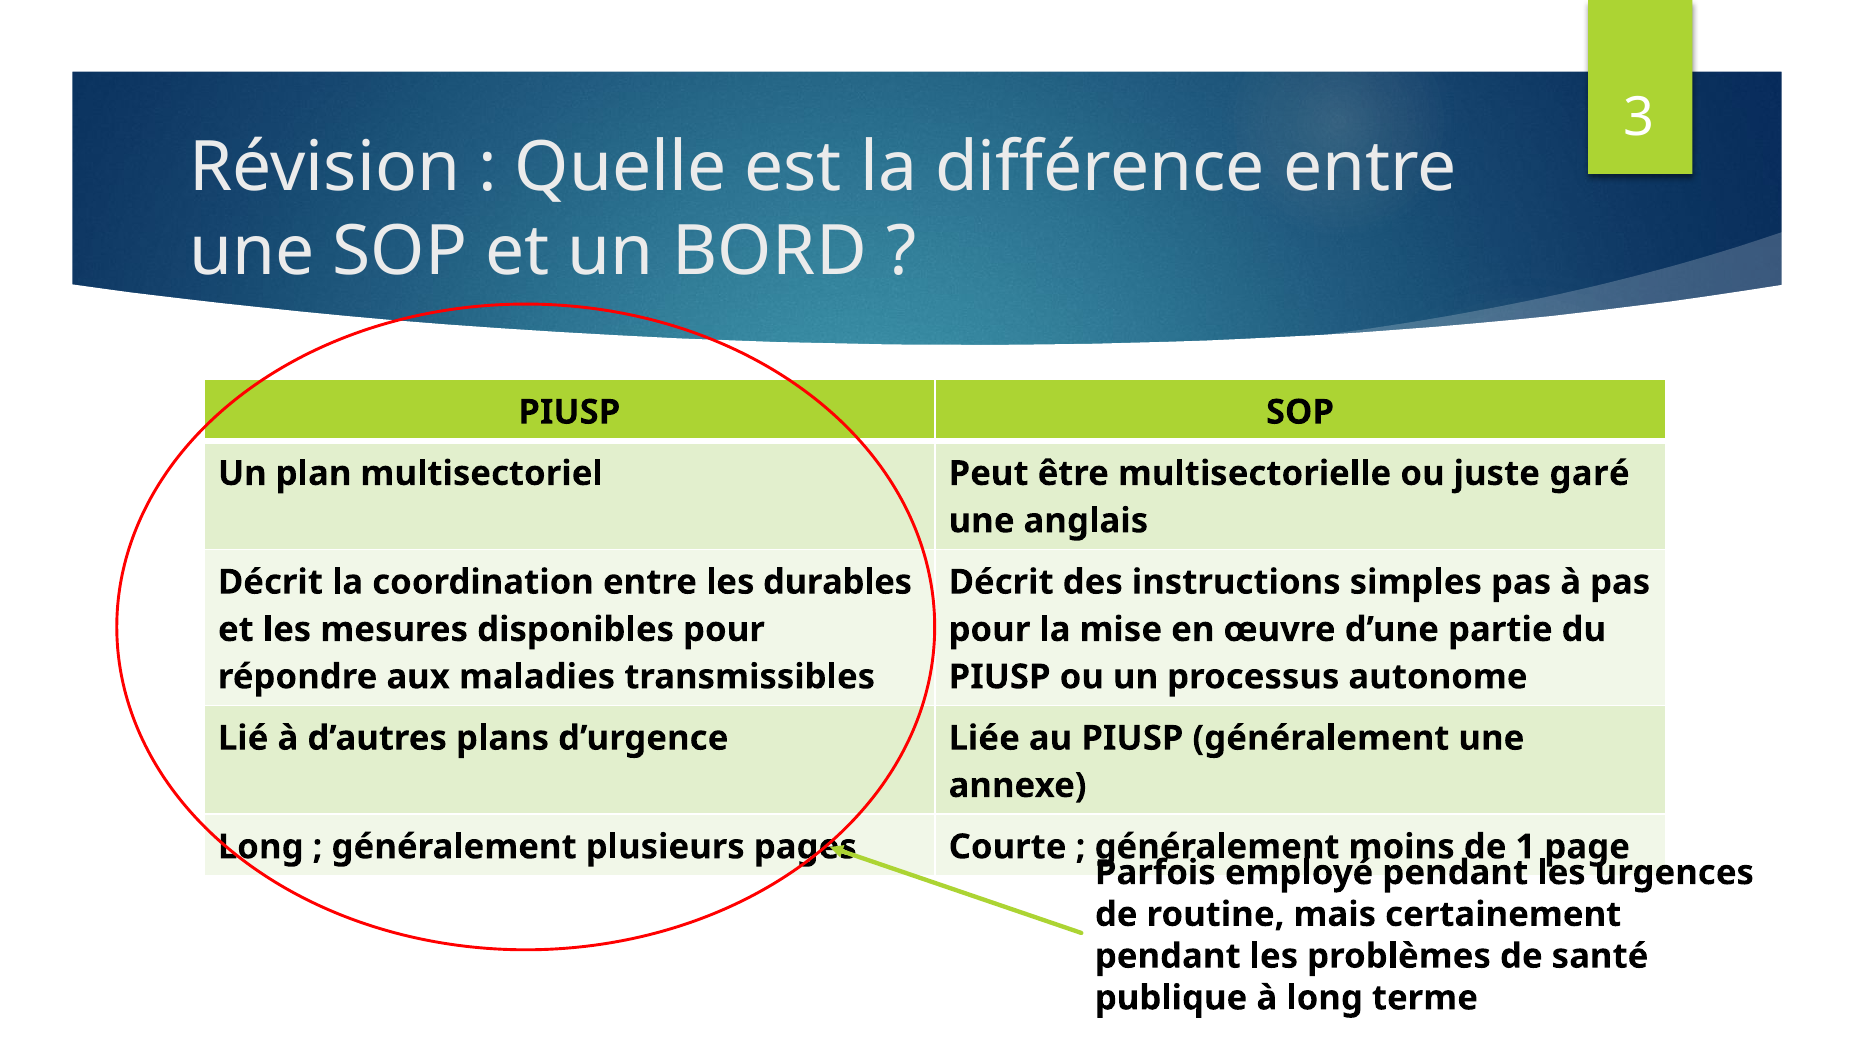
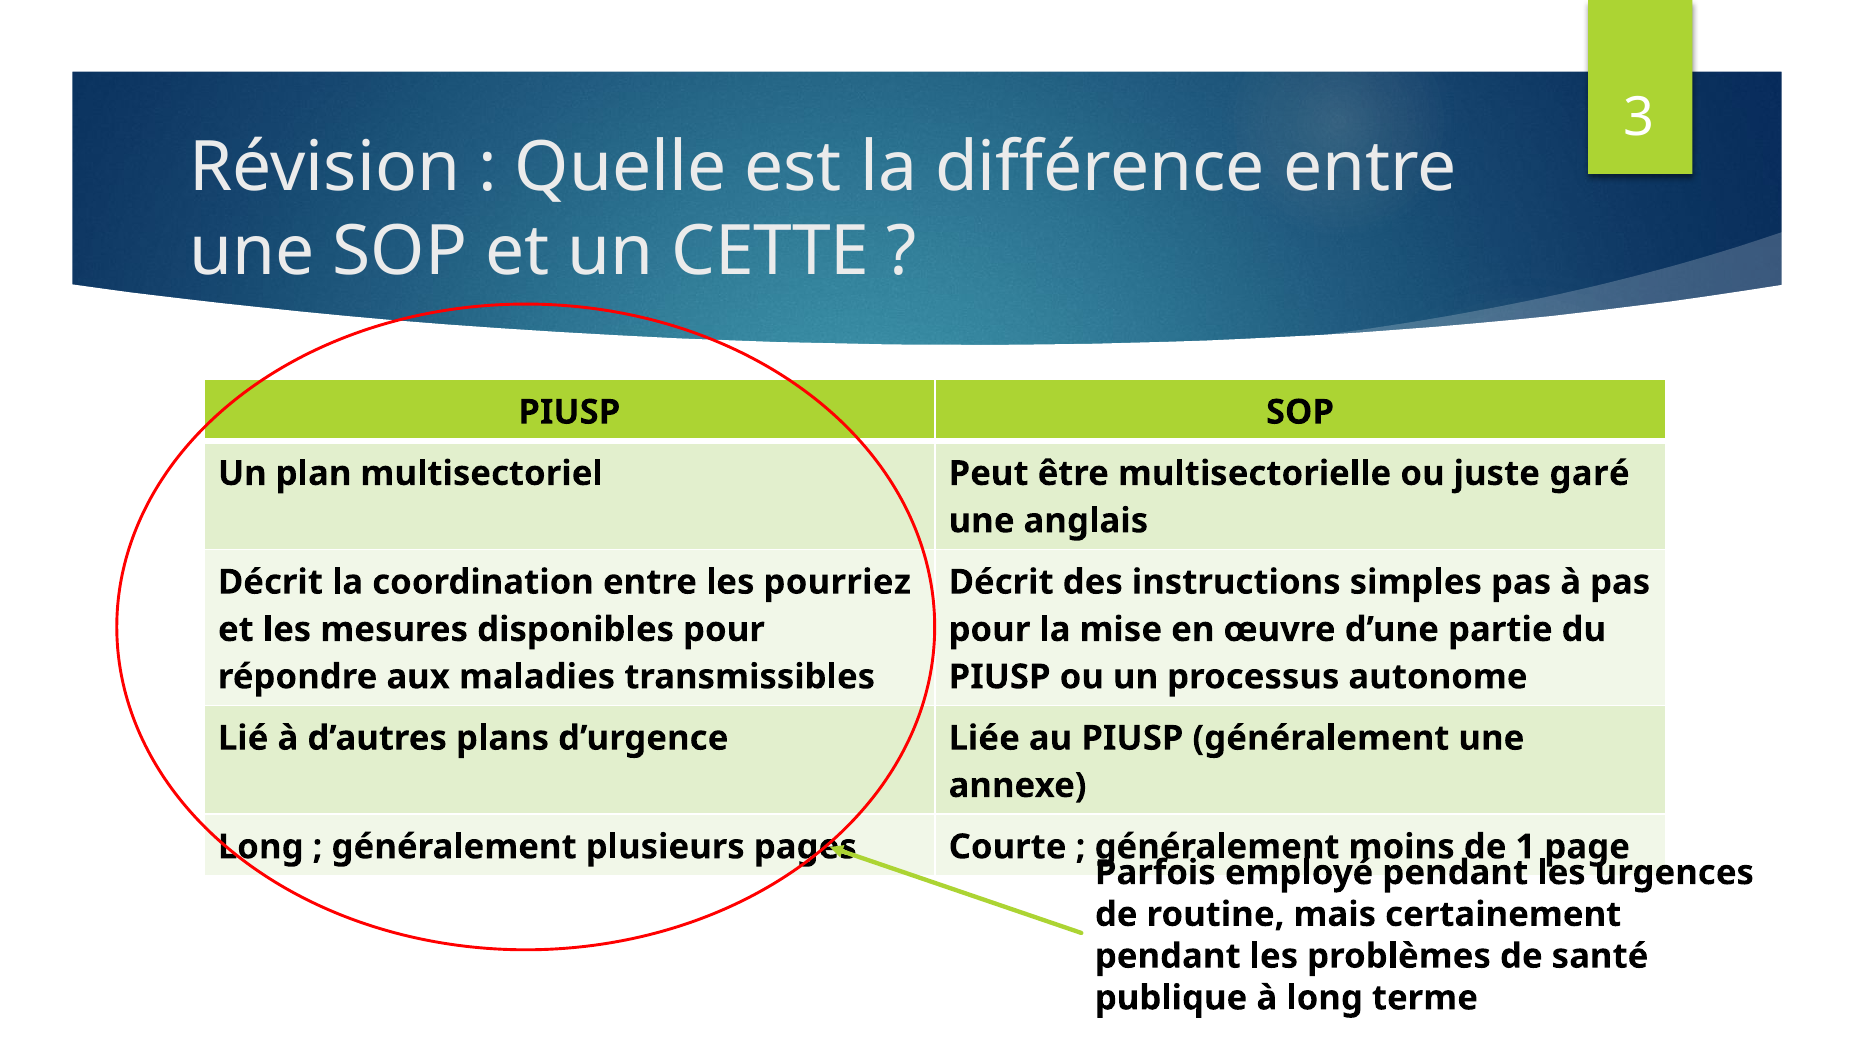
BORD: BORD -> CETTE
durables: durables -> pourriez
